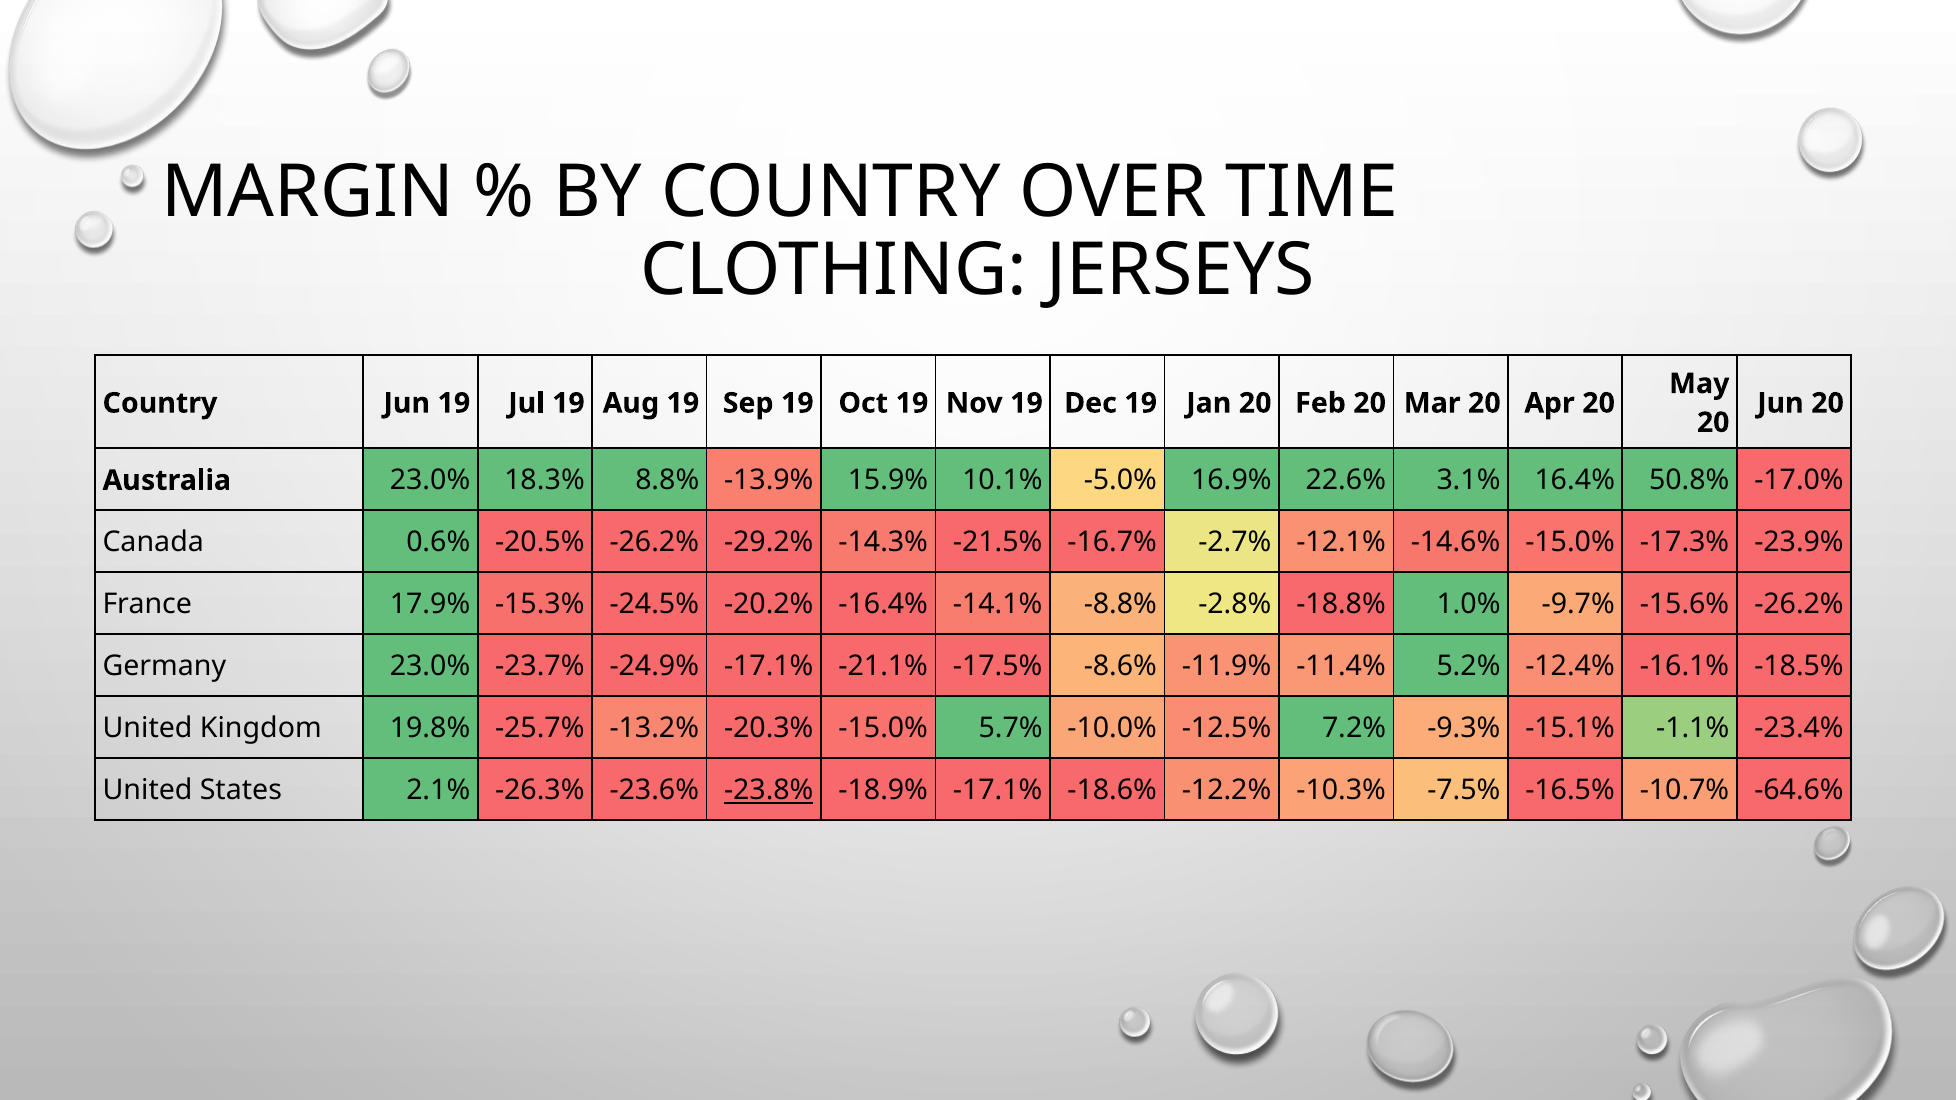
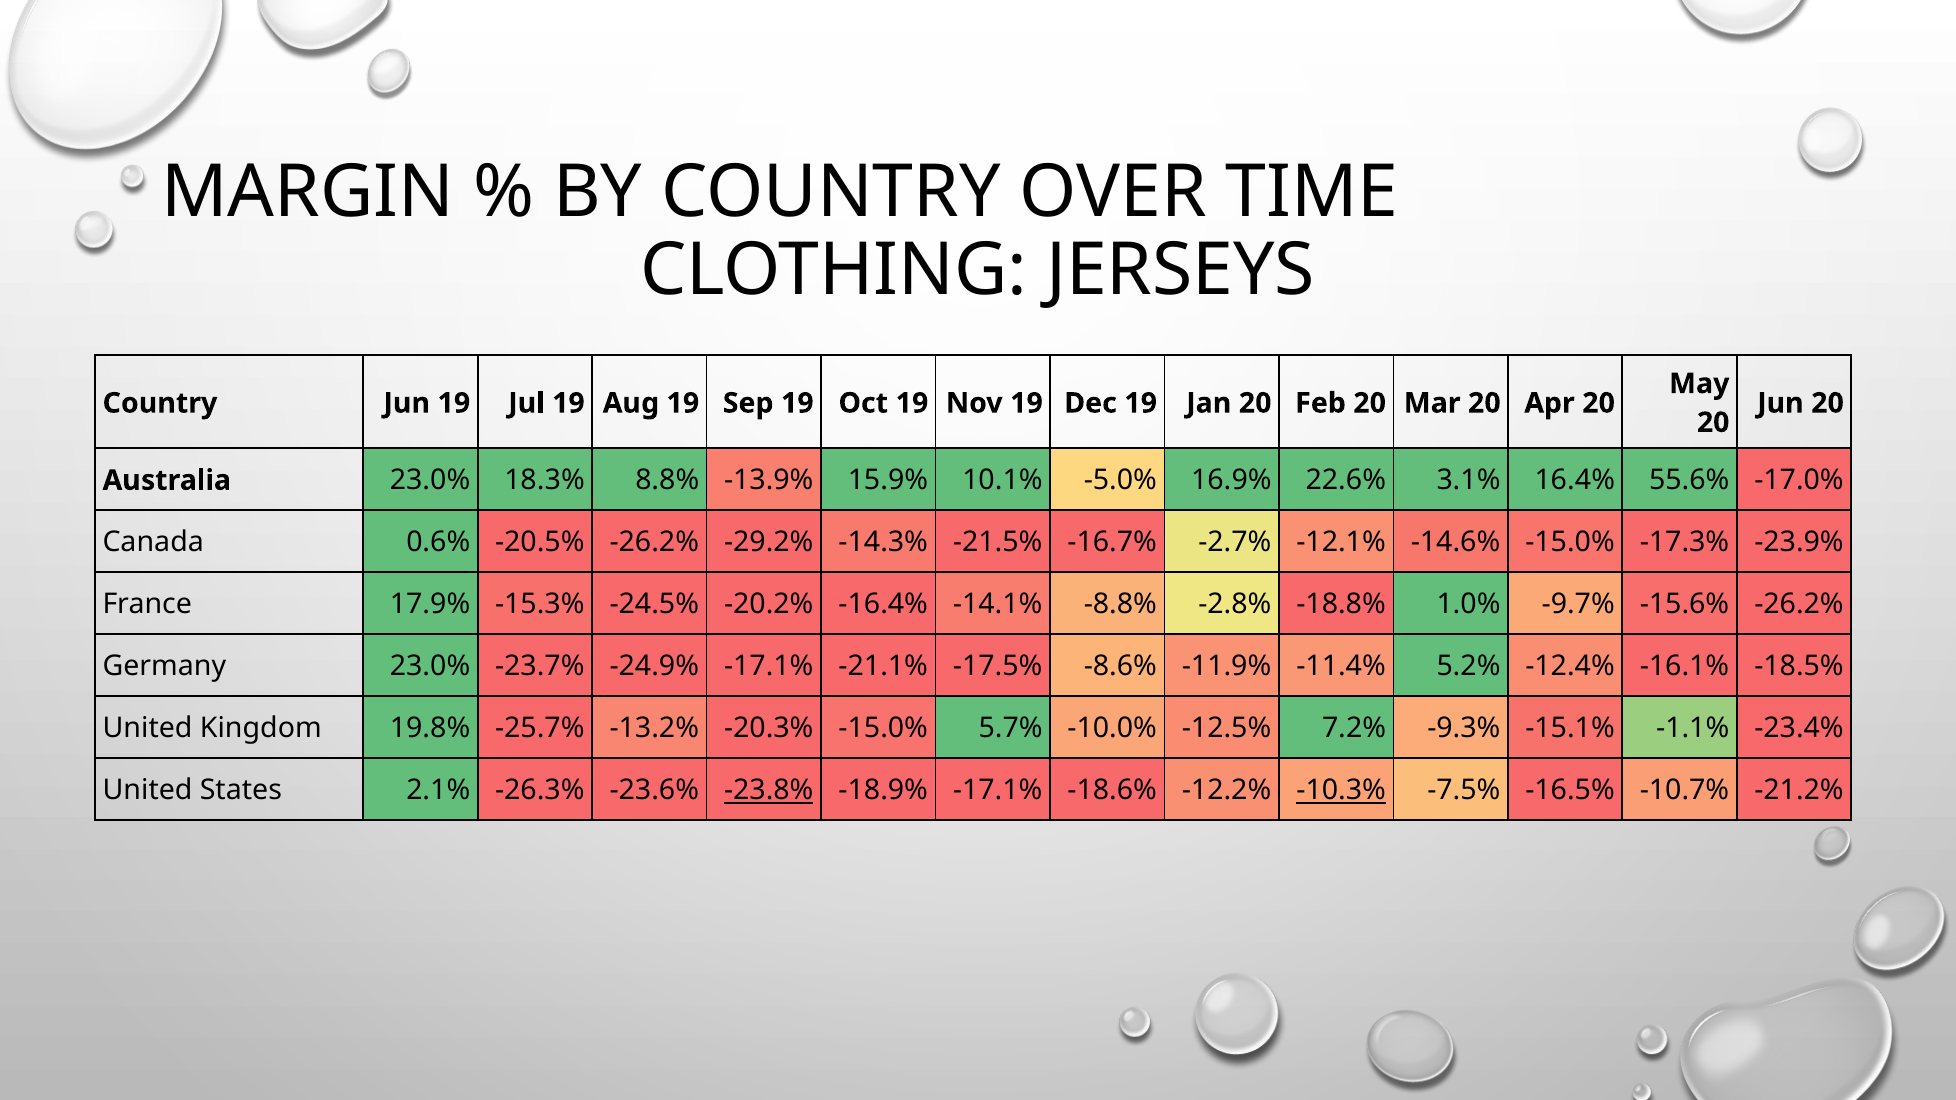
50.8%: 50.8% -> 55.6%
-10.3% underline: none -> present
-64.6%: -64.6% -> -21.2%
